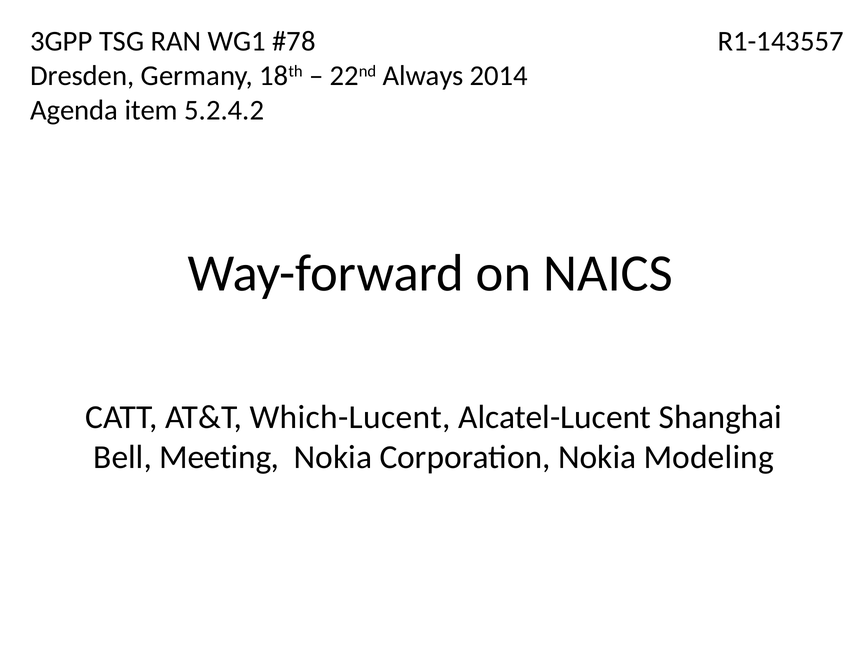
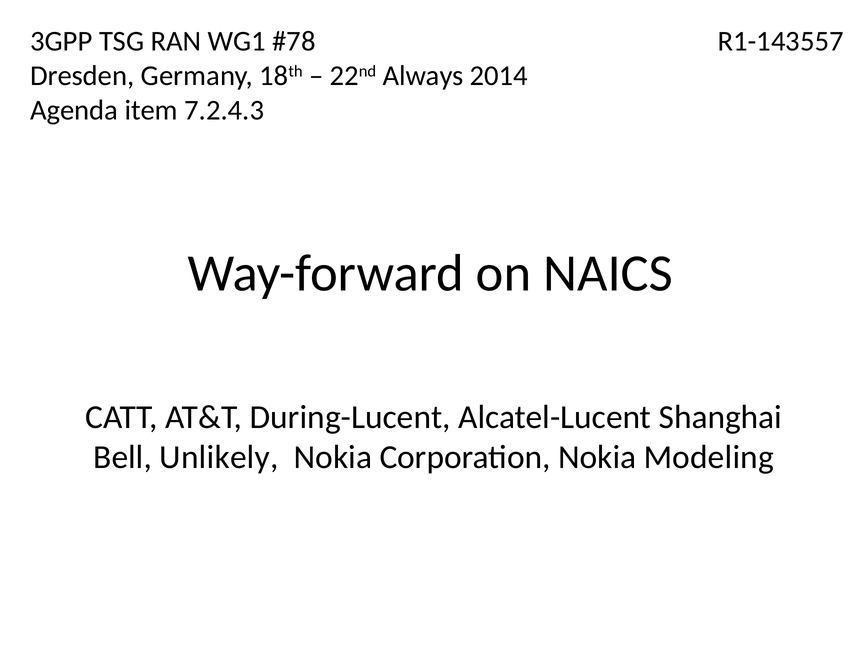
5.2.4.2: 5.2.4.2 -> 7.2.4.3
Which-Lucent: Which-Lucent -> During-Lucent
Meeting: Meeting -> Unlikely
